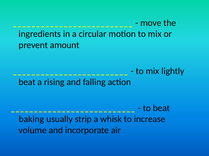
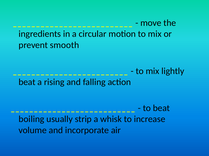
amount: amount -> smooth
baking: baking -> boiling
